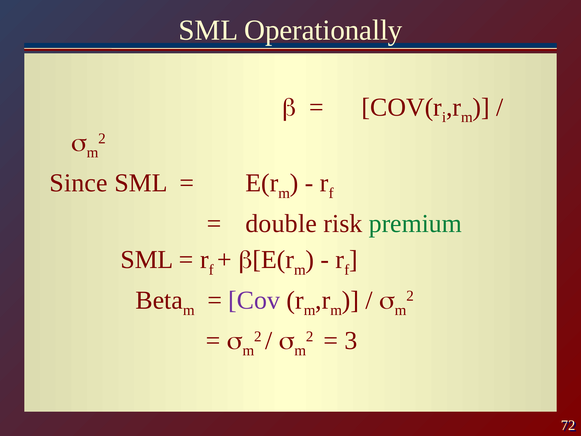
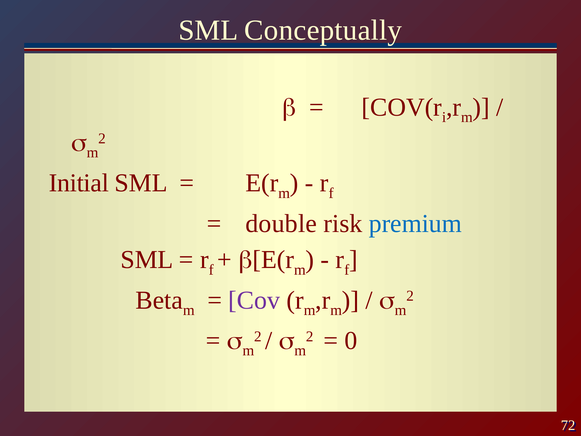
Operationally: Operationally -> Conceptually
Since: Since -> Initial
premium colour: green -> blue
3: 3 -> 0
